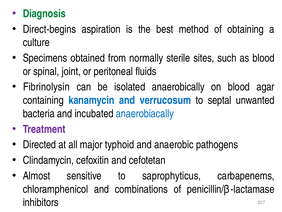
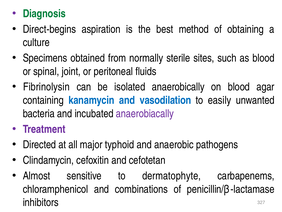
verrucosum: verrucosum -> vasodilation
septal: septal -> easily
anaerobiacally colour: blue -> purple
saprophyticus: saprophyticus -> dermatophyte
